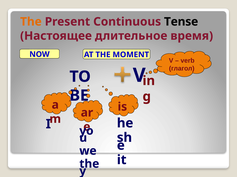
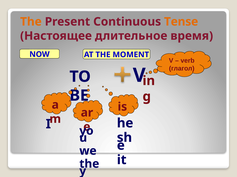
Tense colour: black -> orange
